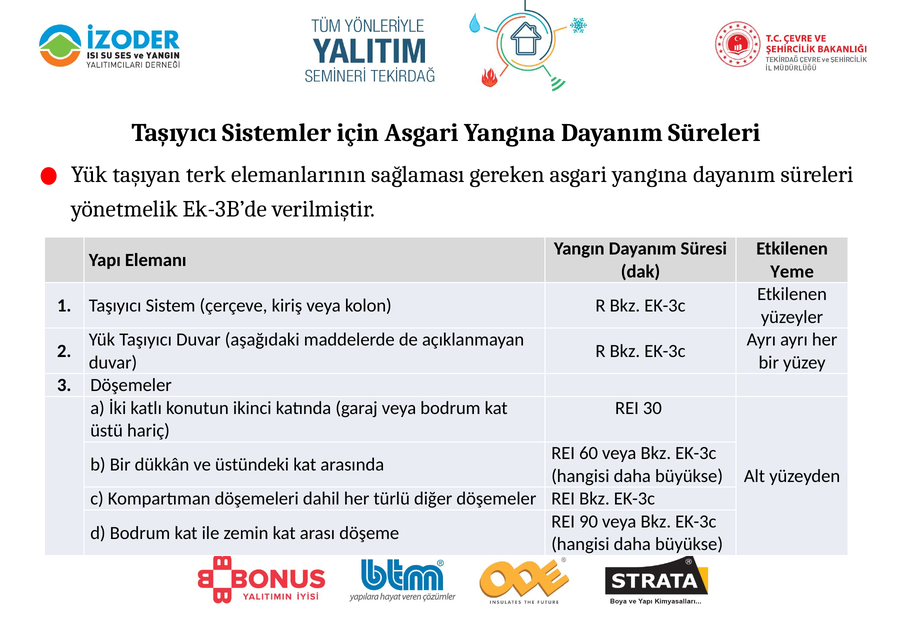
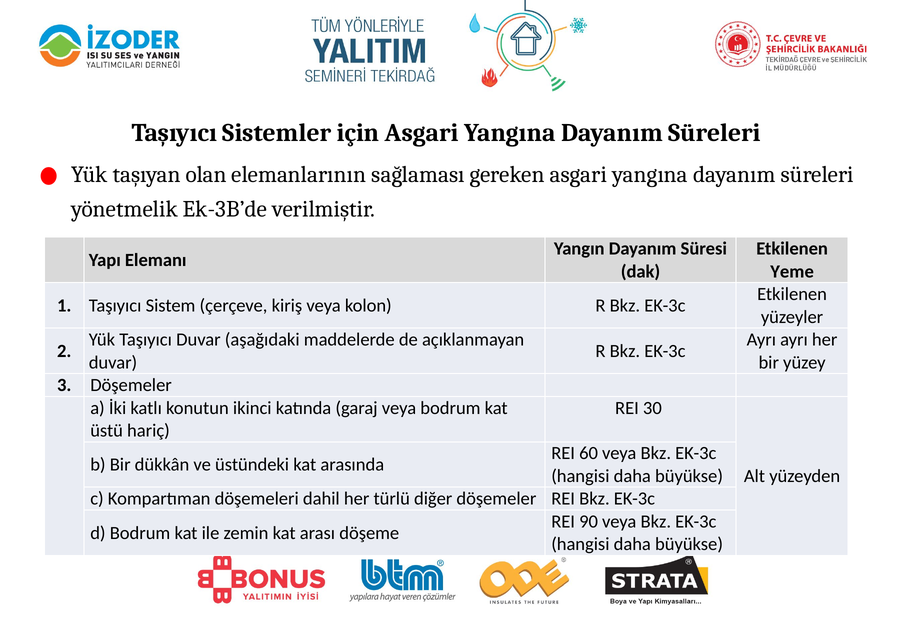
terk: terk -> olan
